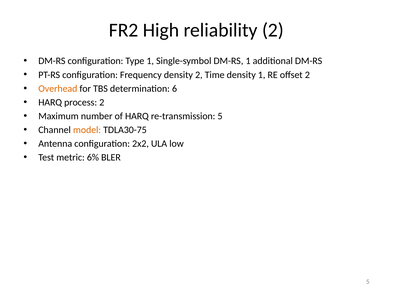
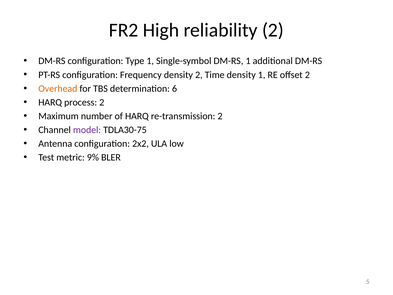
re-transmission 5: 5 -> 2
model colour: orange -> purple
6%: 6% -> 9%
